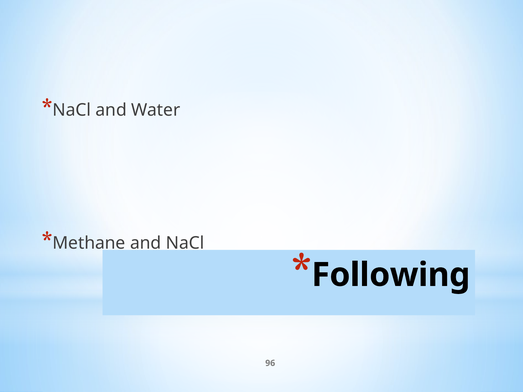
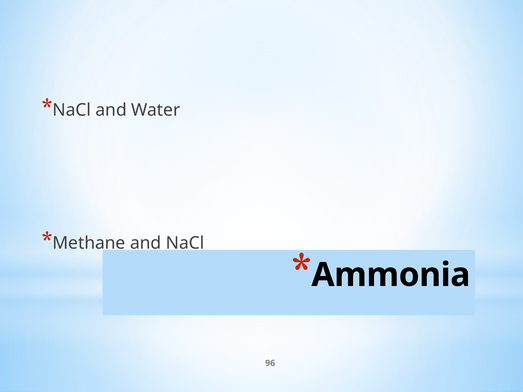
Following: Following -> Ammonia
